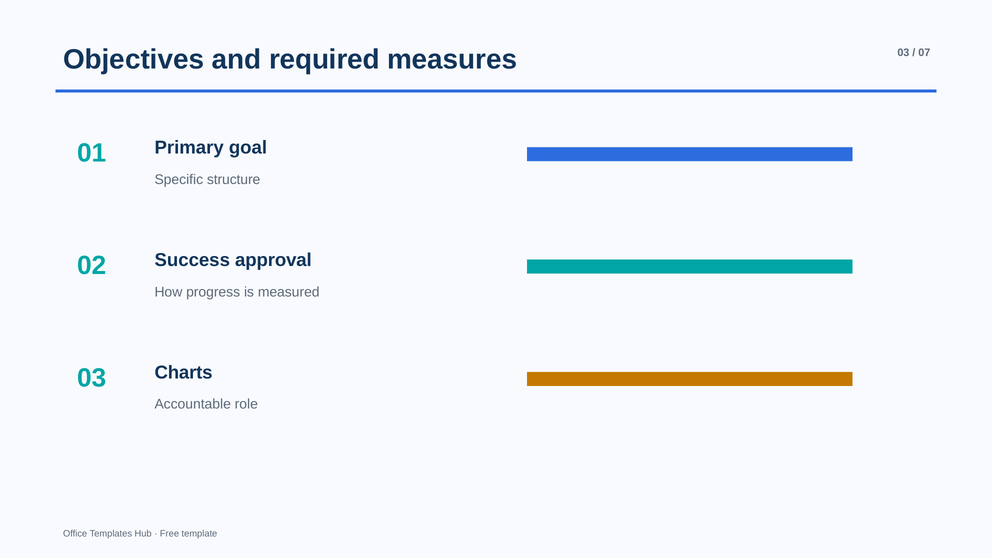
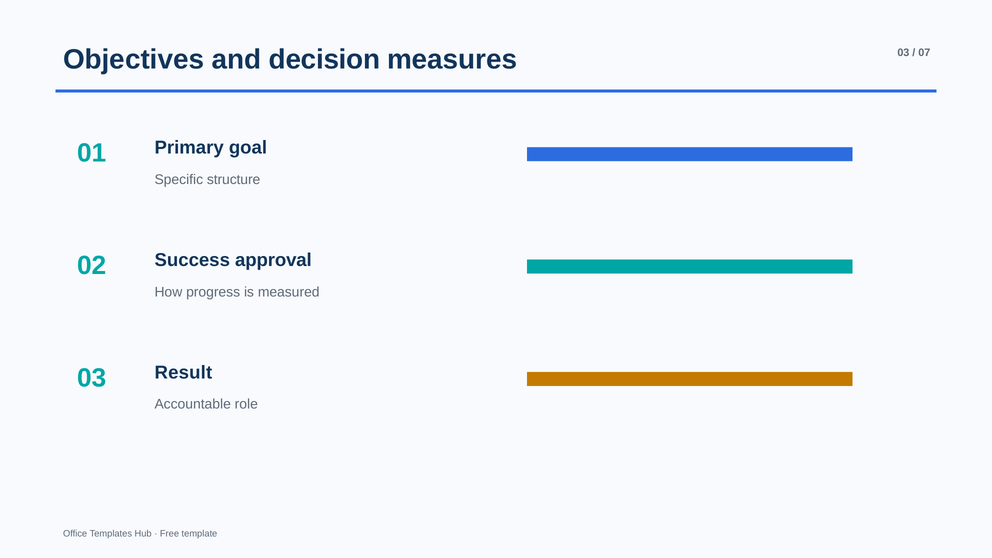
required: required -> decision
Charts: Charts -> Result
